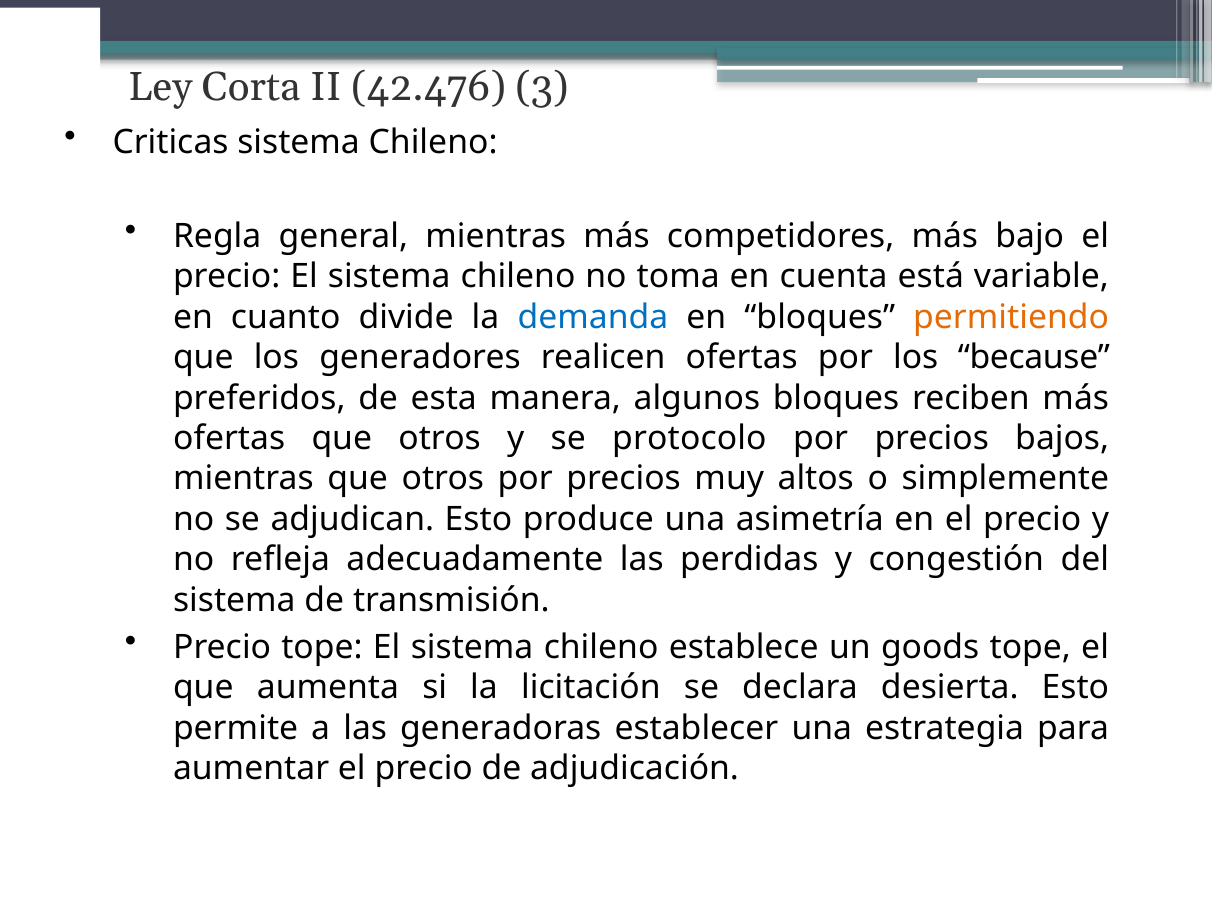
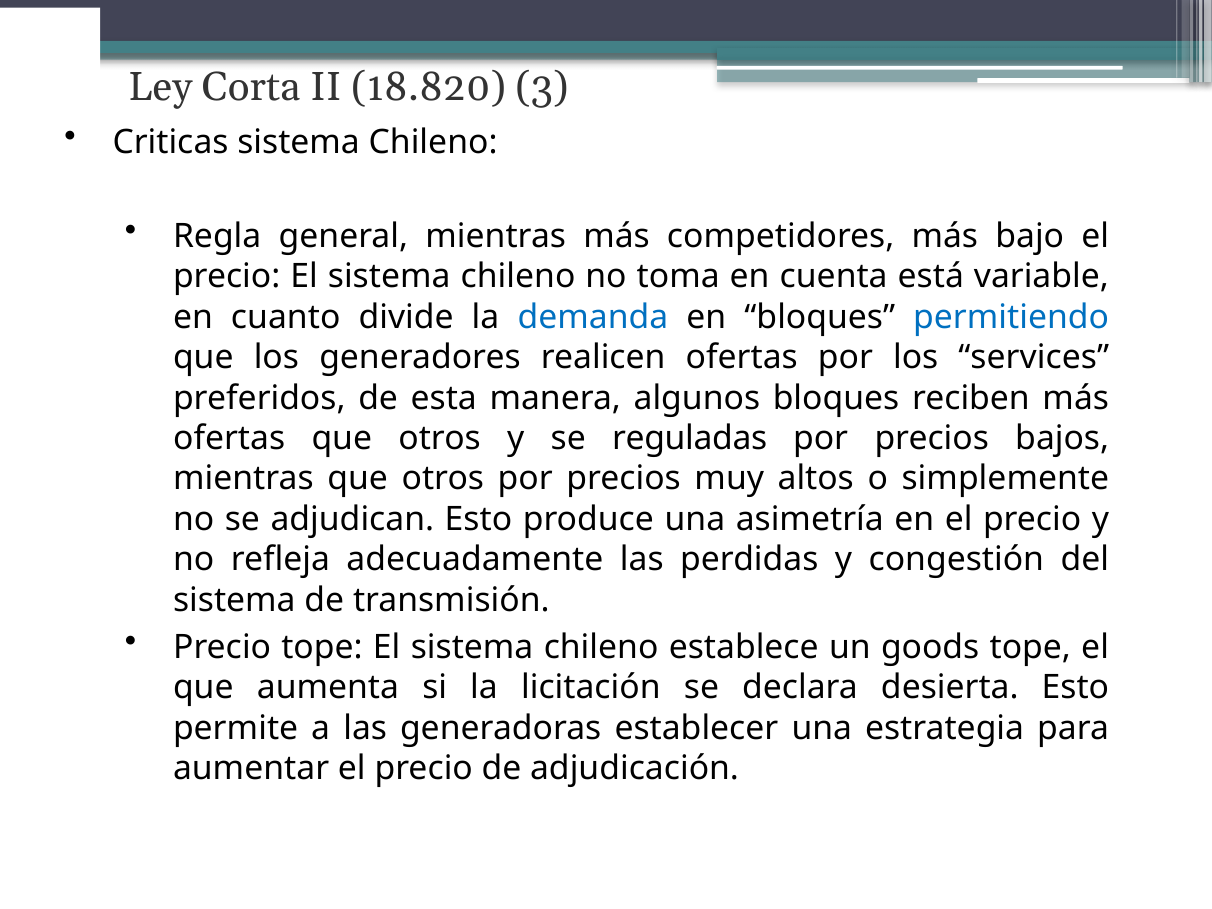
42.476: 42.476 -> 18.820
permitiendo colour: orange -> blue
because: because -> services
protocolo: protocolo -> reguladas
